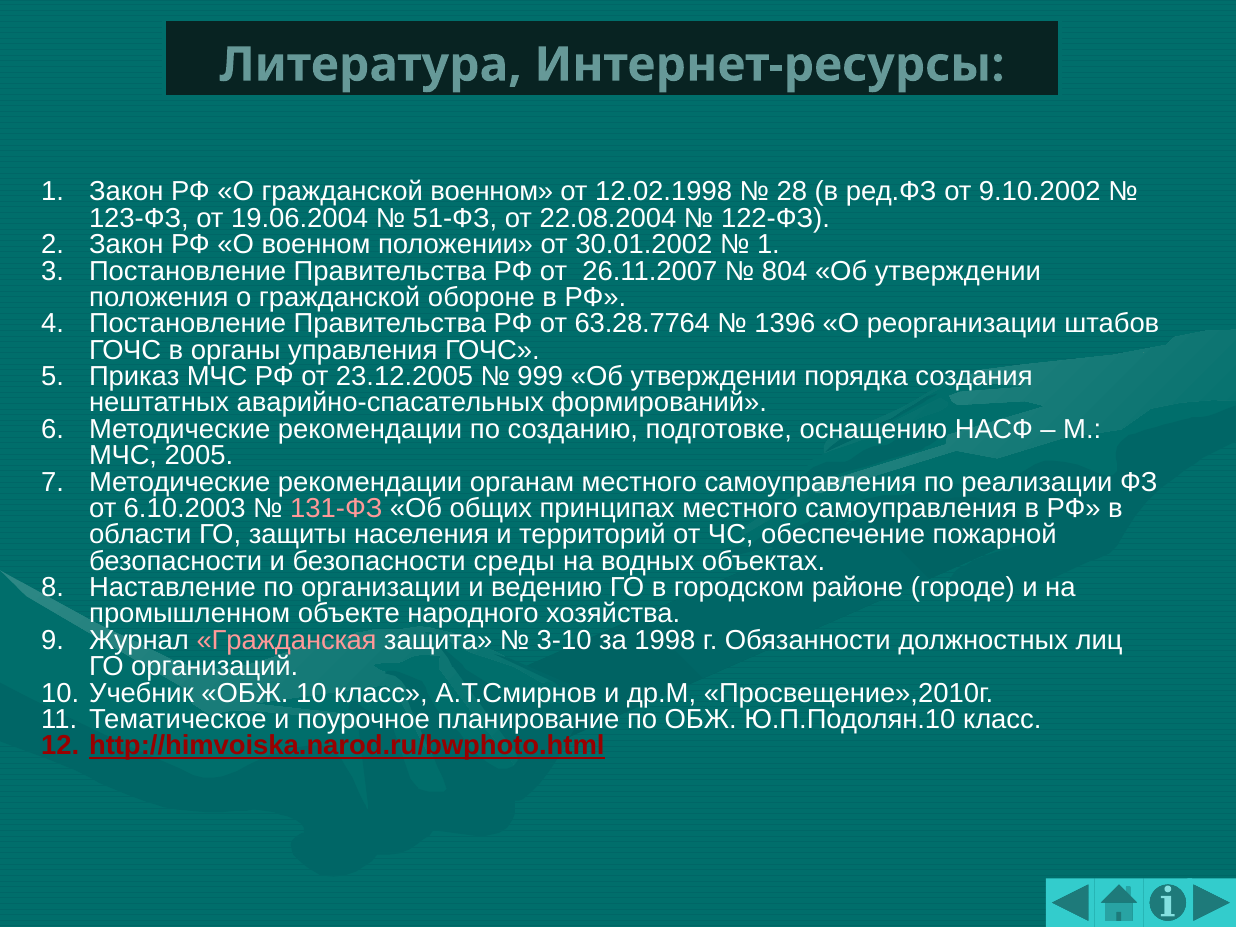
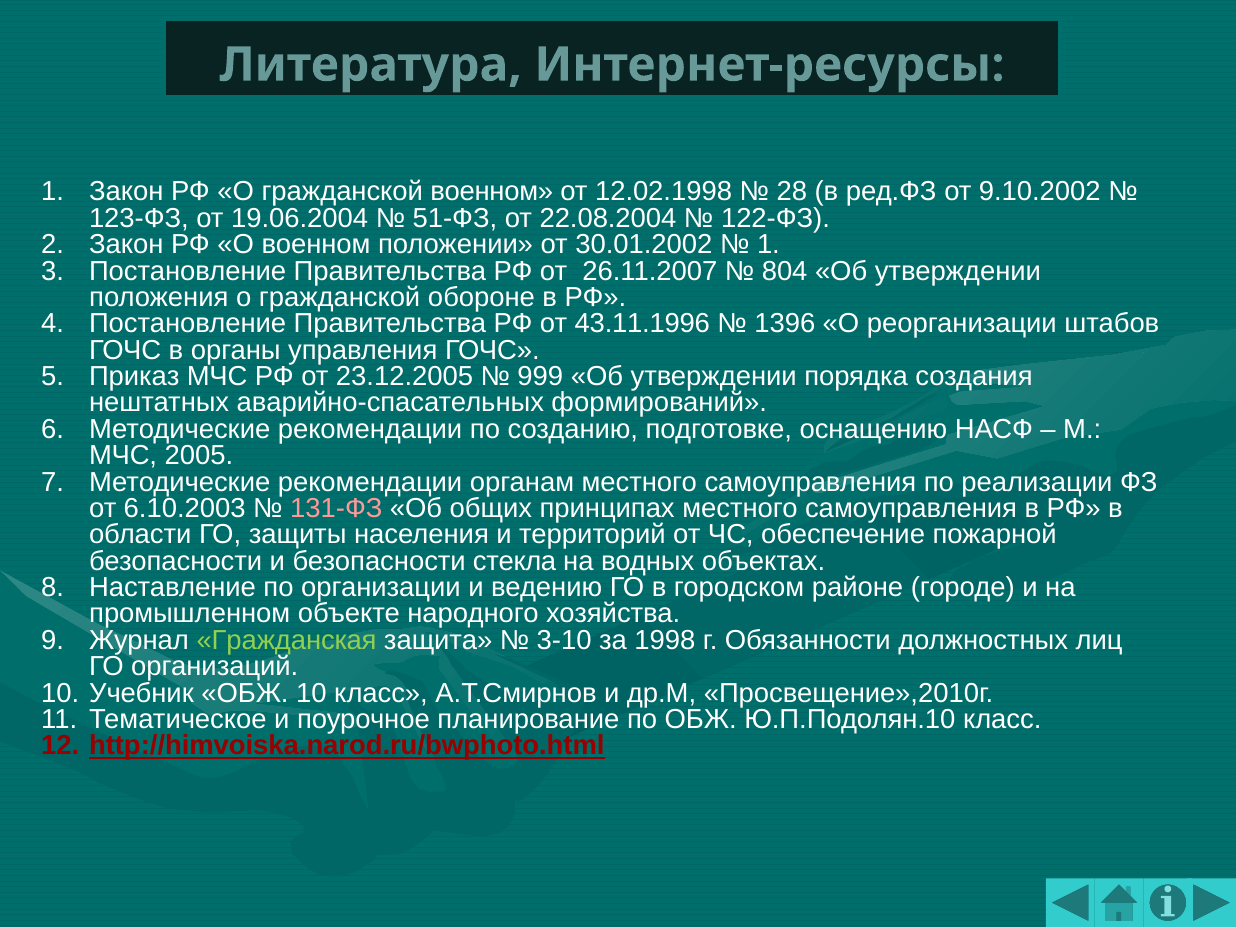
63.28.7764: 63.28.7764 -> 43.11.1996
среды: среды -> стекла
Гражданская colour: pink -> light green
